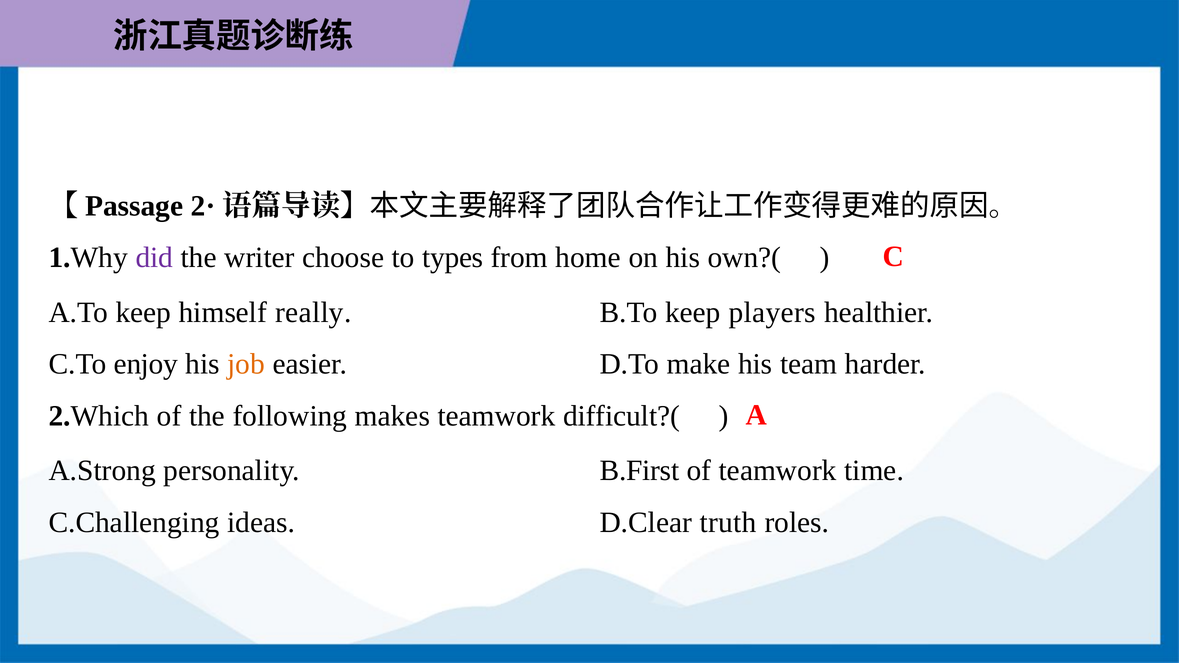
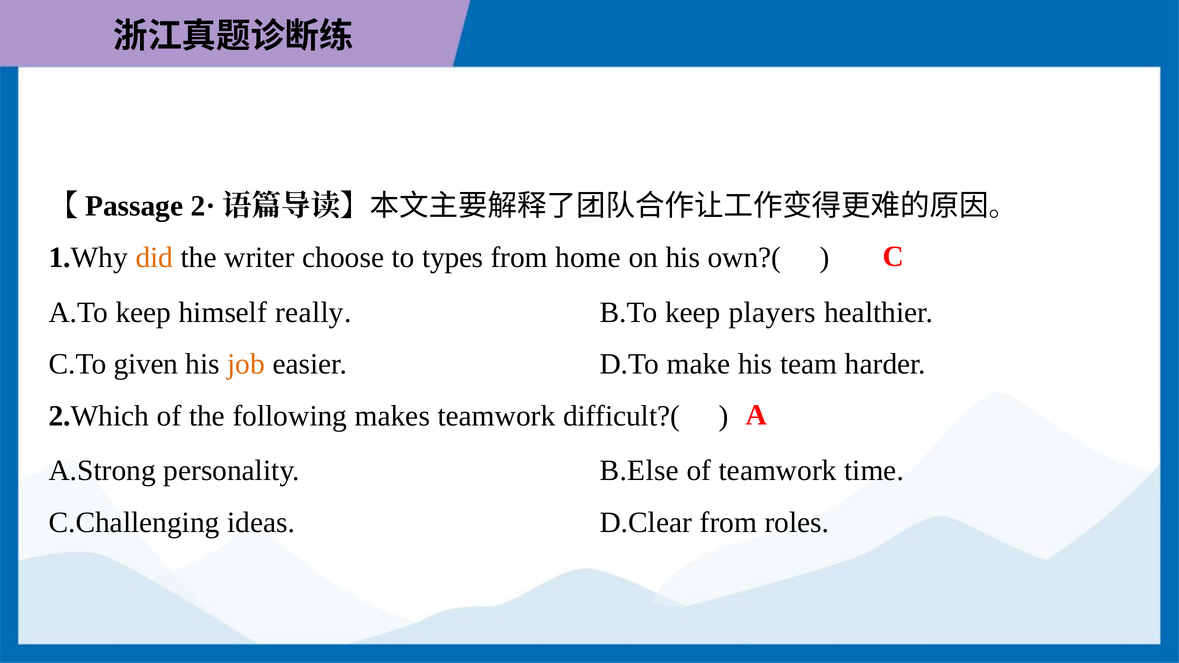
did colour: purple -> orange
enjoy: enjoy -> given
B.First: B.First -> B.Else
D.Clear truth: truth -> from
